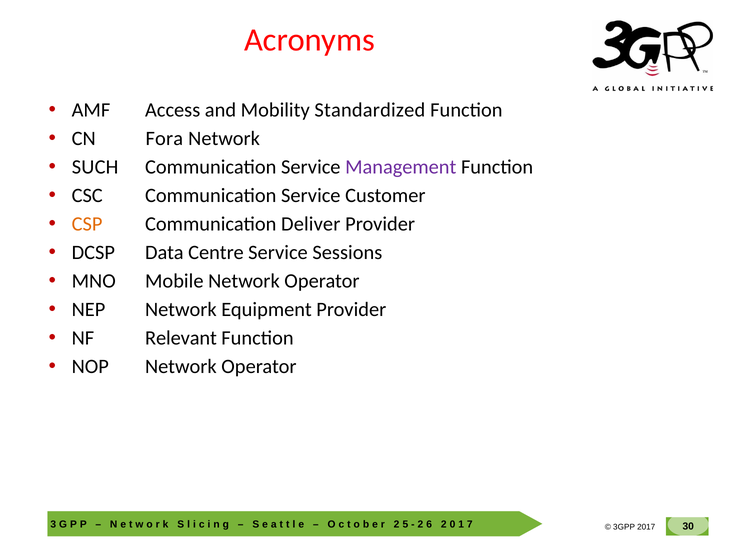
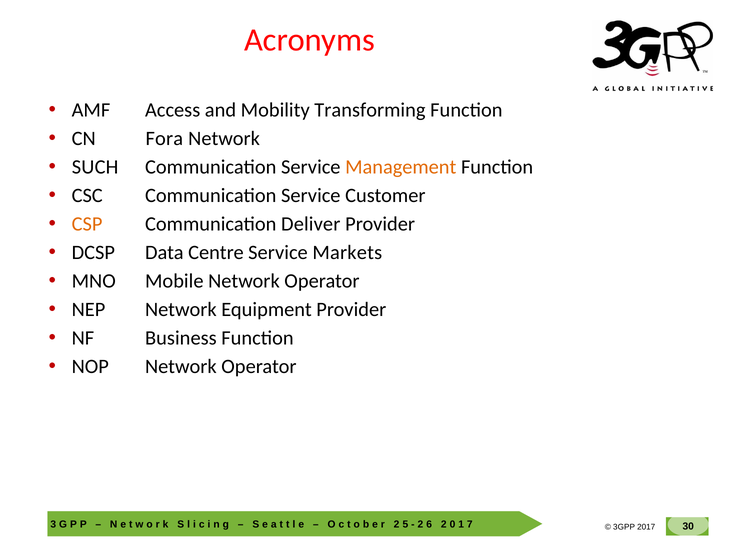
Standardized: Standardized -> Transforming
Management colour: purple -> orange
Sessions: Sessions -> Markets
Relevant: Relevant -> Business
